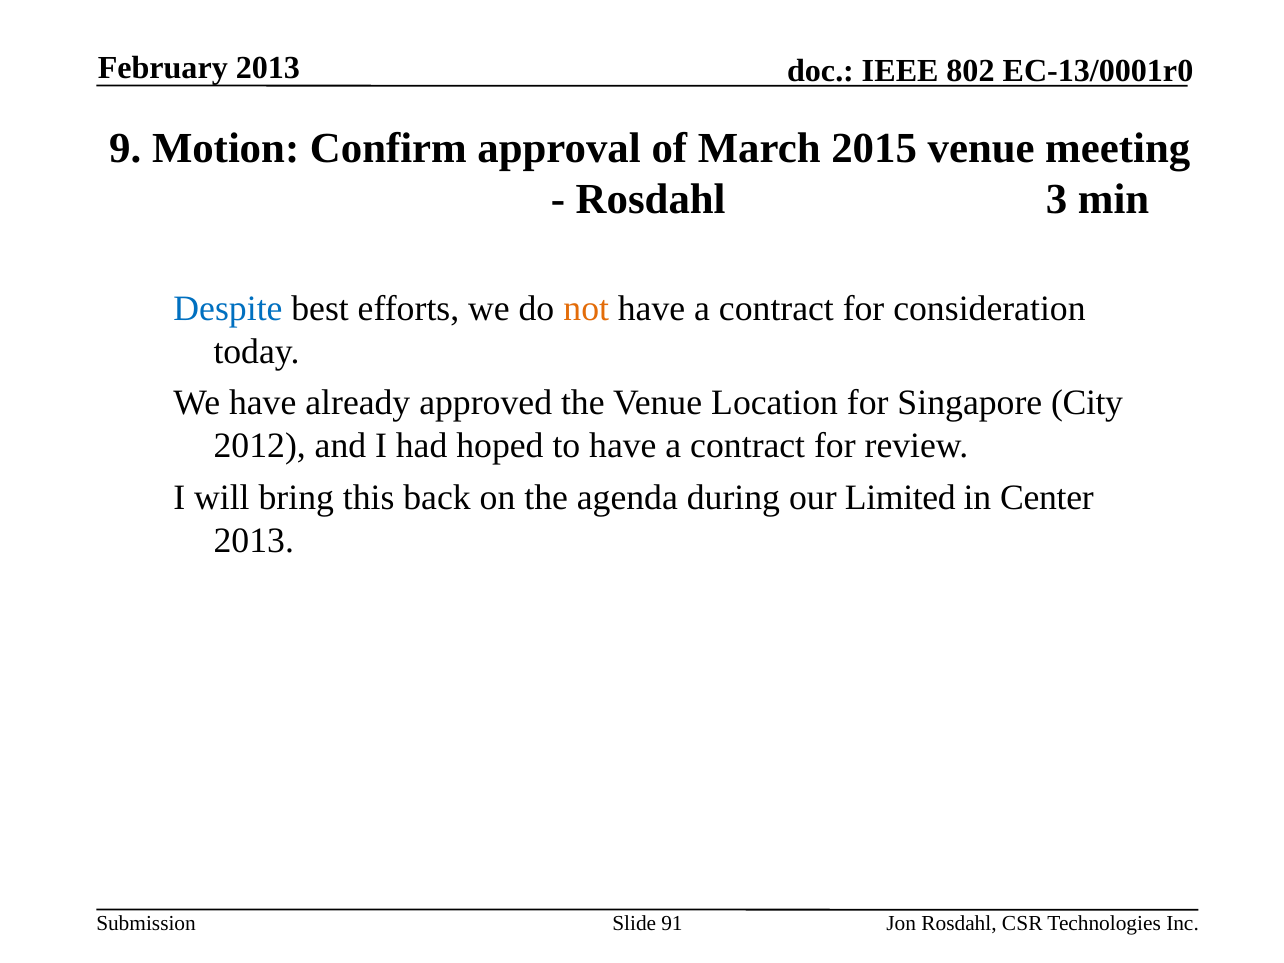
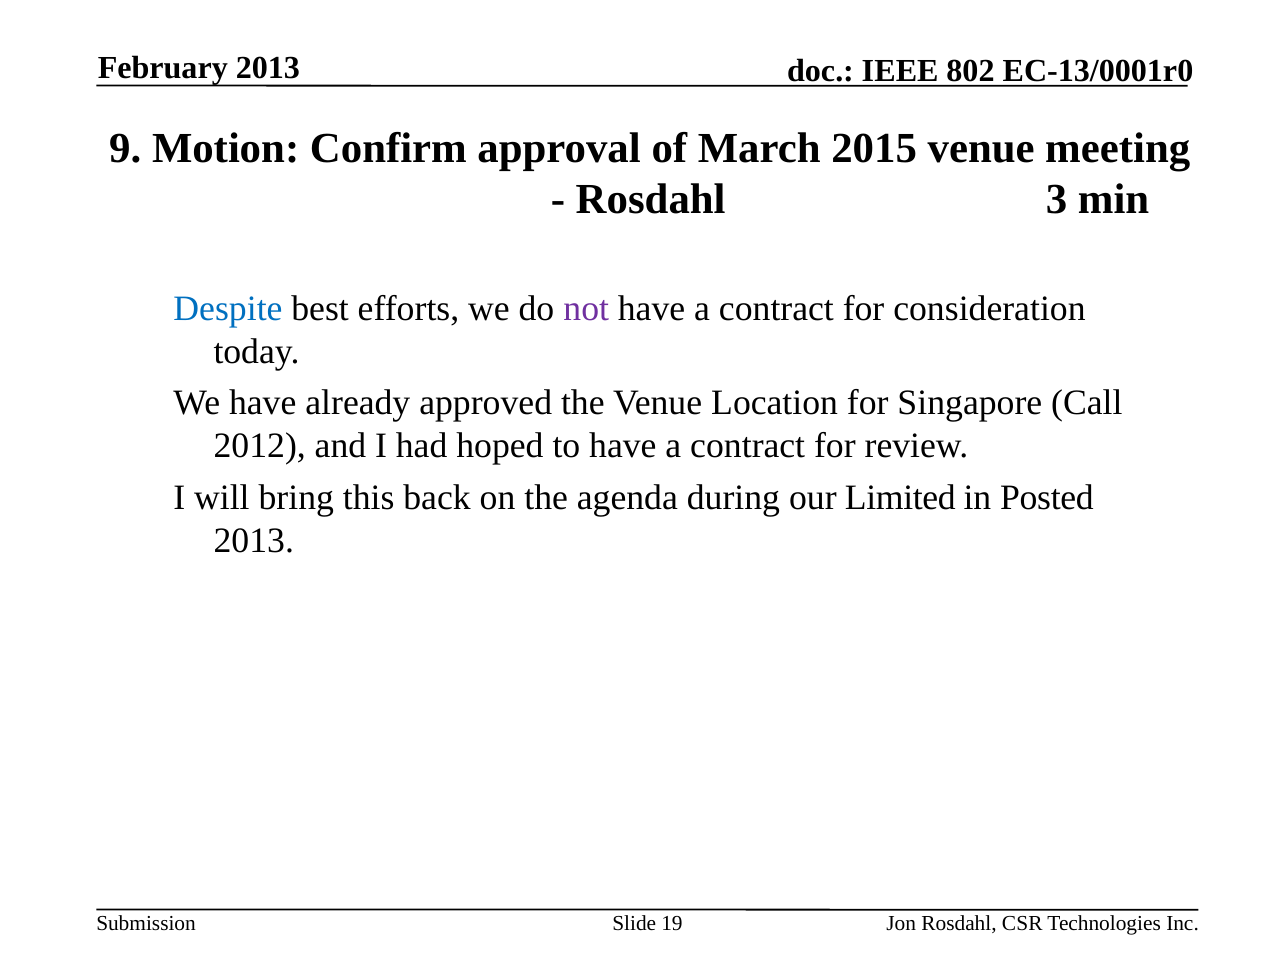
not colour: orange -> purple
City: City -> Call
Center: Center -> Posted
91: 91 -> 19
